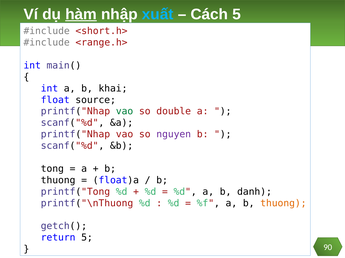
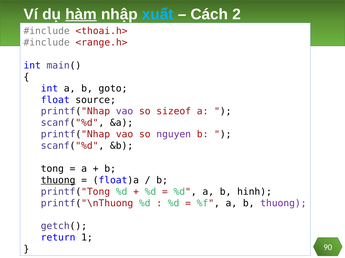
Cách 5: 5 -> 2
<short.h>: <short.h> -> <thoai.h>
khai: khai -> goto
vao at (125, 112) colour: green -> purple
double: double -> sizeof
thuong at (58, 181) underline: none -> present
danh: danh -> hinh
thuong at (283, 204) colour: orange -> purple
return 5: 5 -> 1
